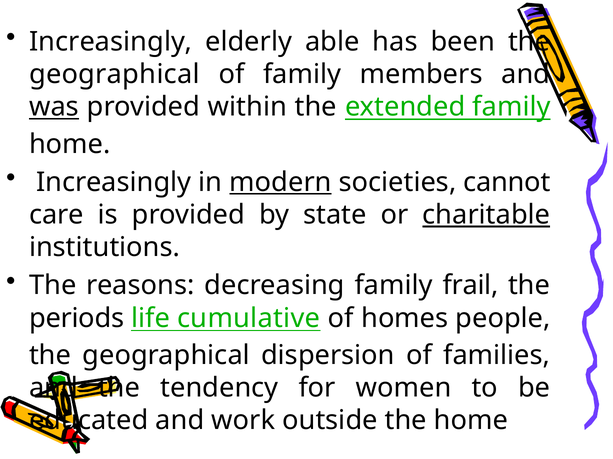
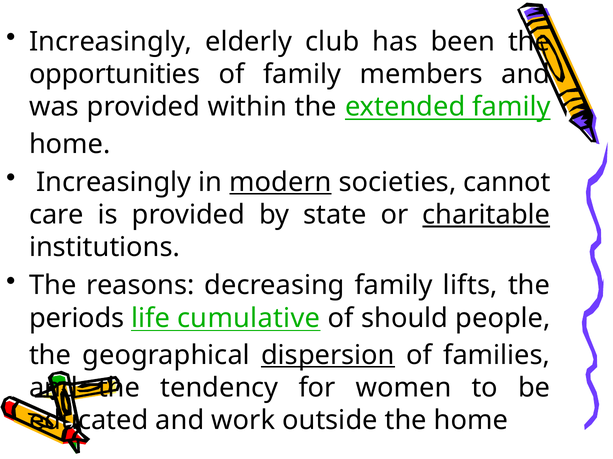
able: able -> club
geographical at (114, 74): geographical -> opportunities
was underline: present -> none
frail: frail -> lifts
homes: homes -> should
dispersion underline: none -> present
